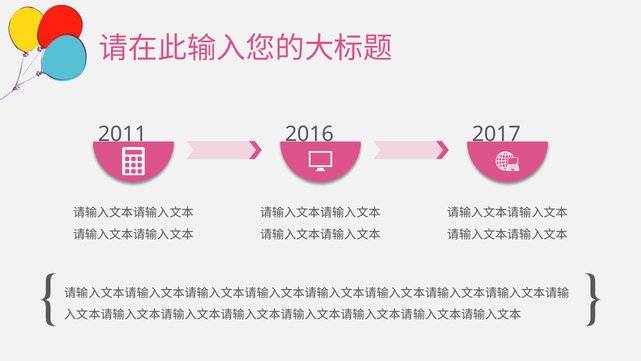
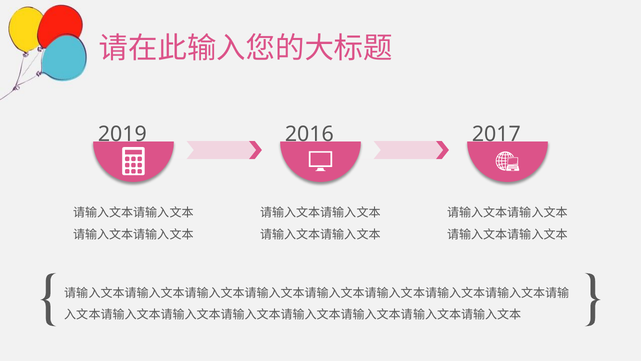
2011: 2011 -> 2019
